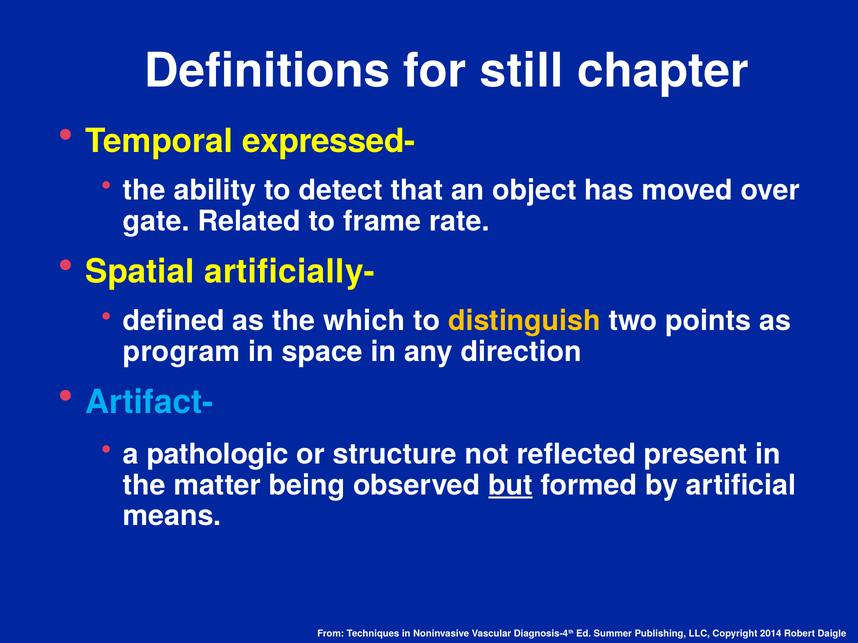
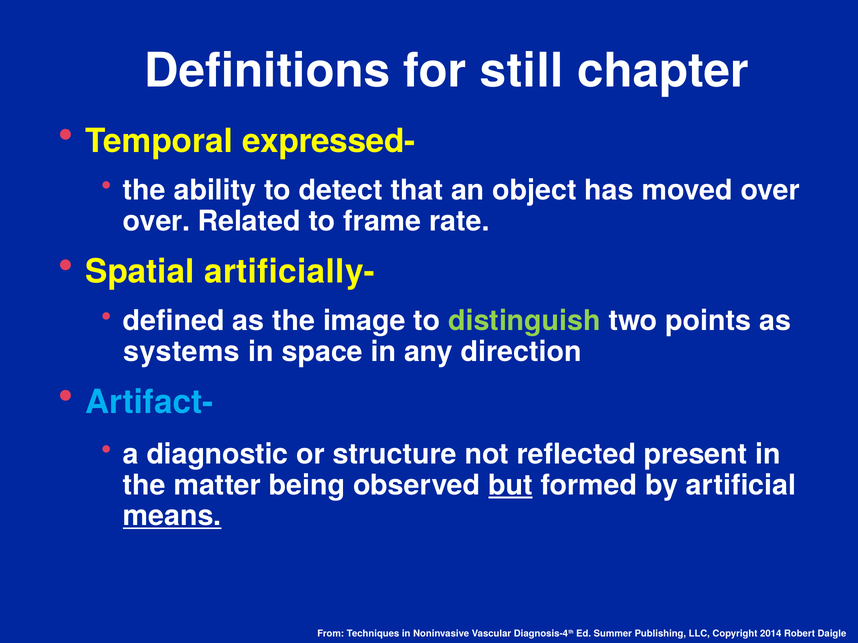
gate at (156, 221): gate -> over
which: which -> image
distinguish colour: yellow -> light green
program: program -> systems
pathologic: pathologic -> diagnostic
means underline: none -> present
